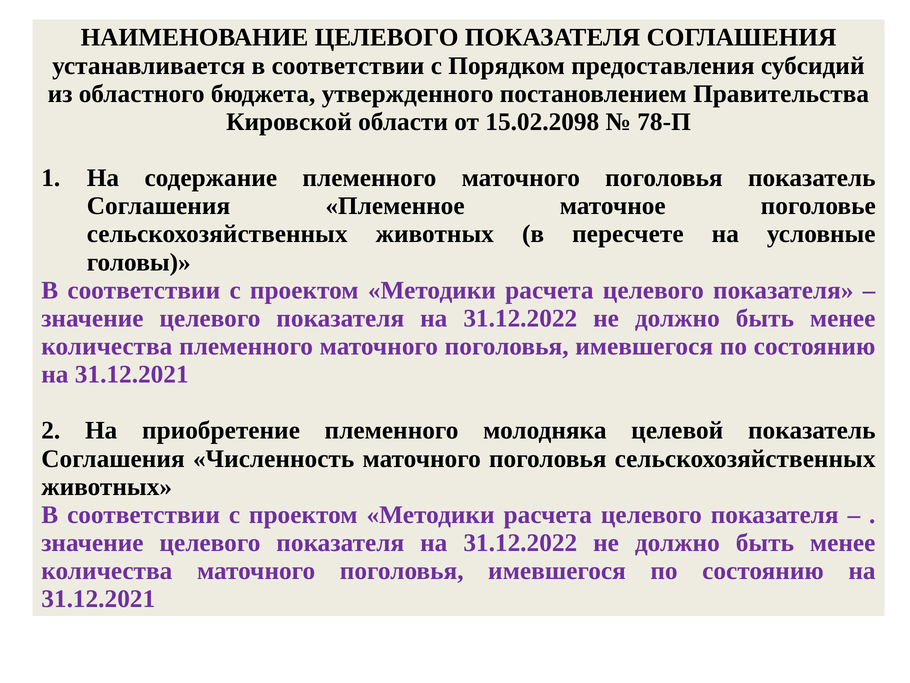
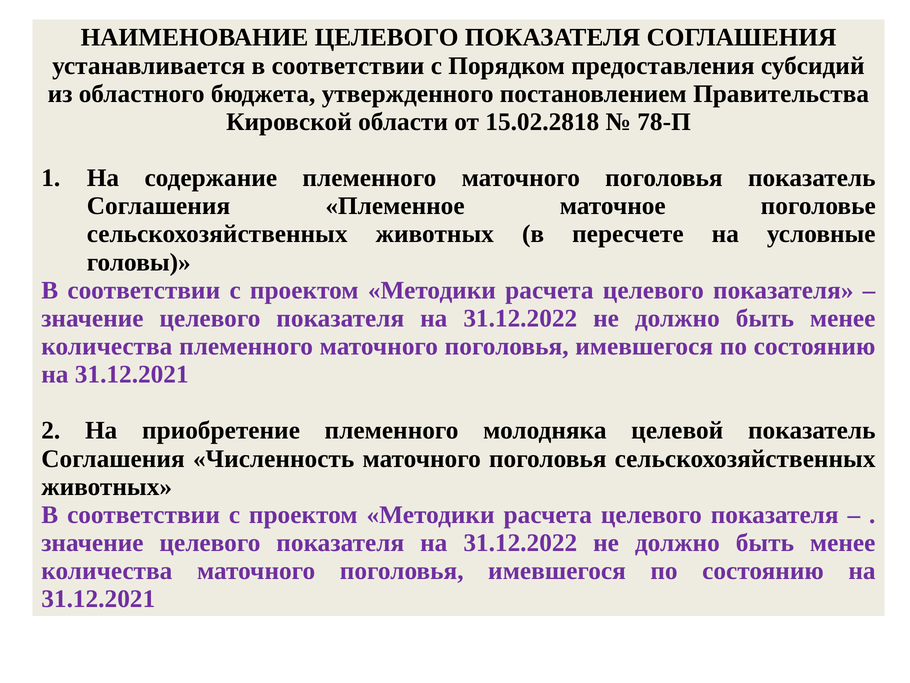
15.02.2098: 15.02.2098 -> 15.02.2818
